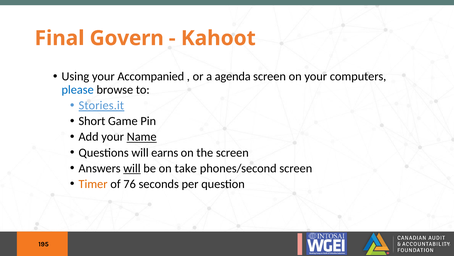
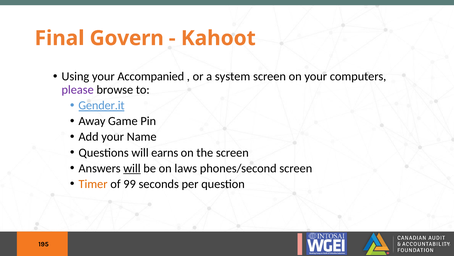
agenda: agenda -> system
please colour: blue -> purple
Stories.it: Stories.it -> Gender.it
Short: Short -> Away
Name underline: present -> none
take: take -> laws
76: 76 -> 99
